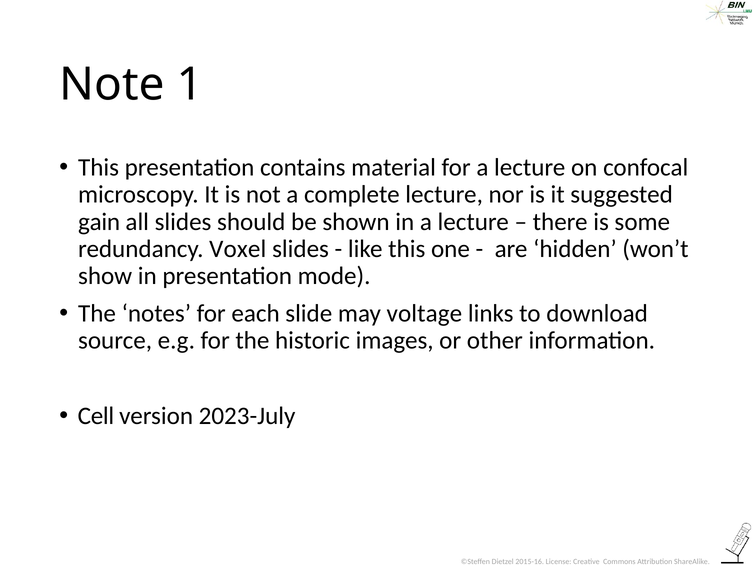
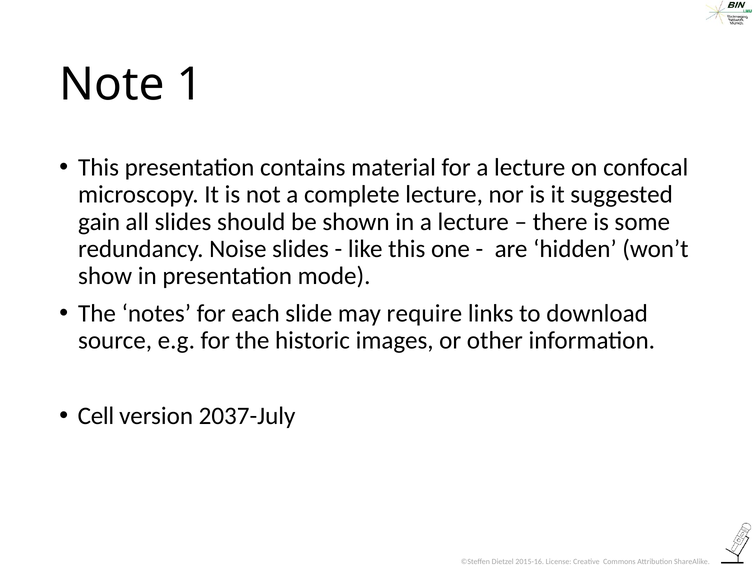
Voxel: Voxel -> Noise
voltage: voltage -> require
2023-July: 2023-July -> 2037-July
